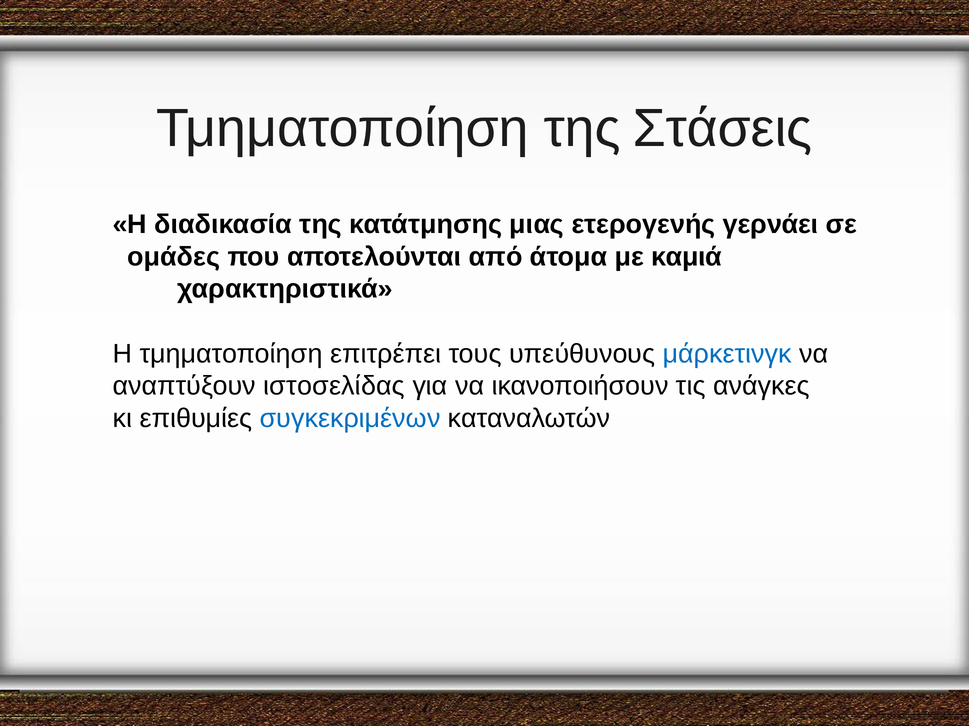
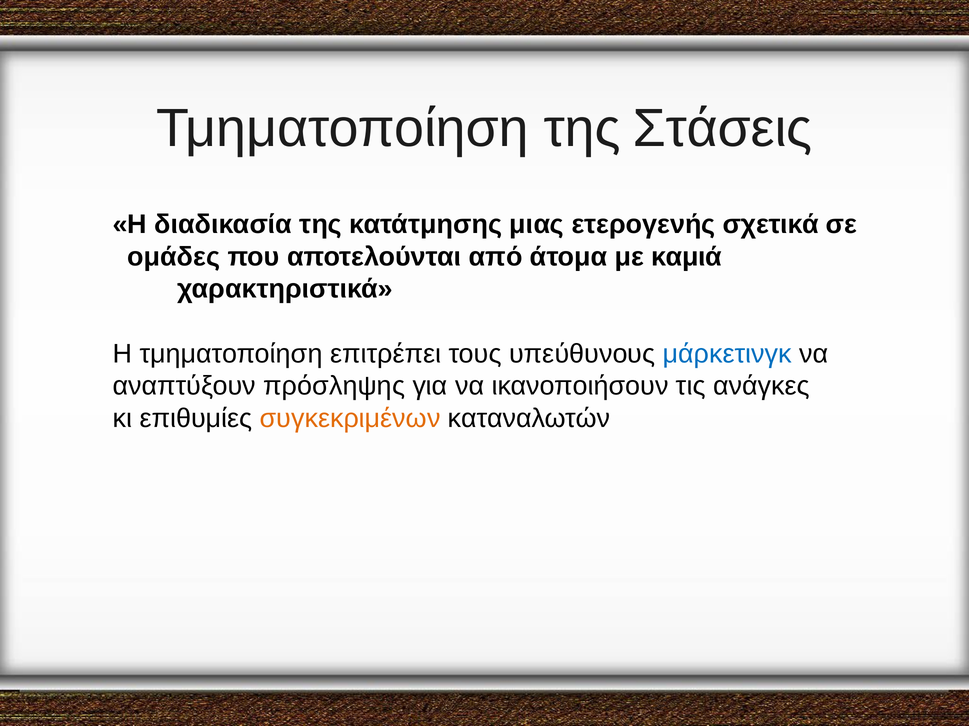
γερνάει: γερνάει -> σχετικά
ιστοσελίδας: ιστοσελίδας -> πρόσληψης
συγκεκριμένων colour: blue -> orange
